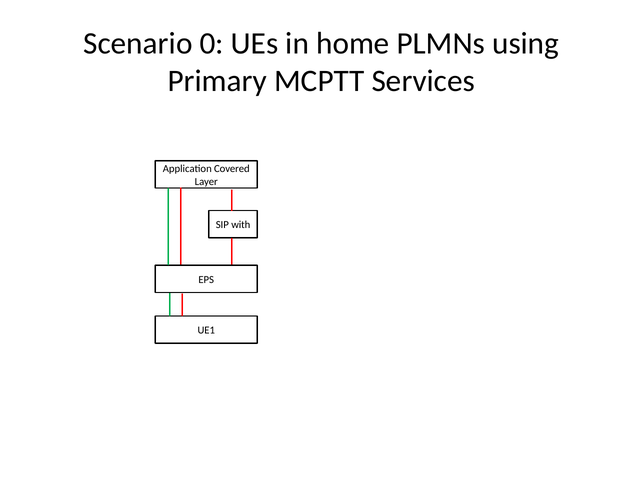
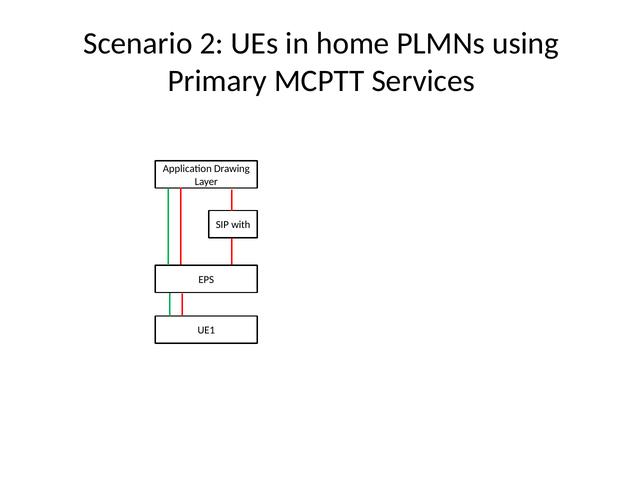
0: 0 -> 2
Covered: Covered -> Drawing
